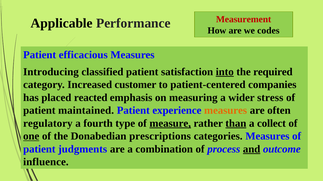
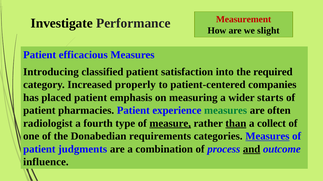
Applicable: Applicable -> Investigate
codes: codes -> slight
into underline: present -> none
customer: customer -> properly
placed reacted: reacted -> patient
stress: stress -> starts
maintained: maintained -> pharmacies
measures at (226, 111) colour: orange -> green
regulatory: regulatory -> radiologist
one underline: present -> none
prescriptions: prescriptions -> requirements
Measures at (267, 137) underline: none -> present
